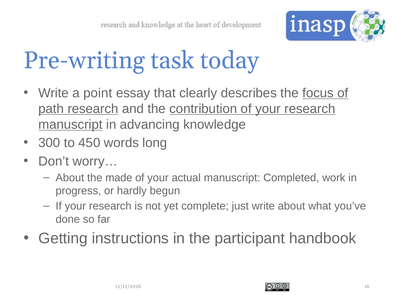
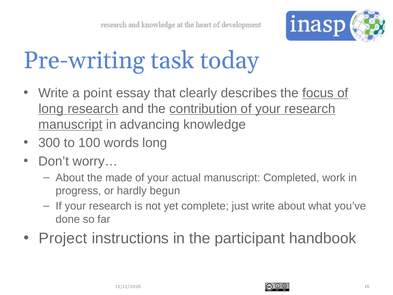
path at (51, 109): path -> long
450: 450 -> 100
Getting: Getting -> Project
